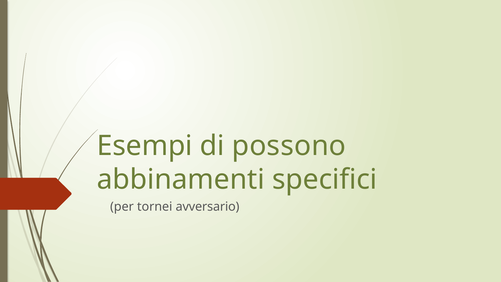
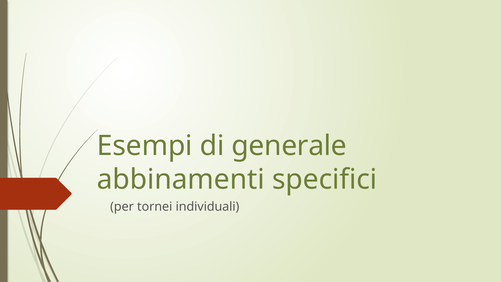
possono: possono -> generale
avversario: avversario -> individuali
